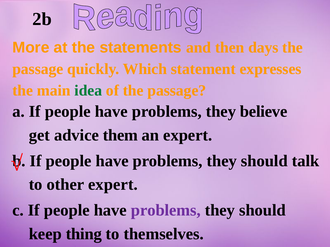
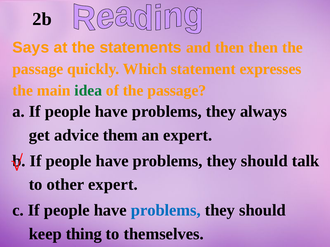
More: More -> Says
then days: days -> then
believe: believe -> always
problems at (166, 211) colour: purple -> blue
